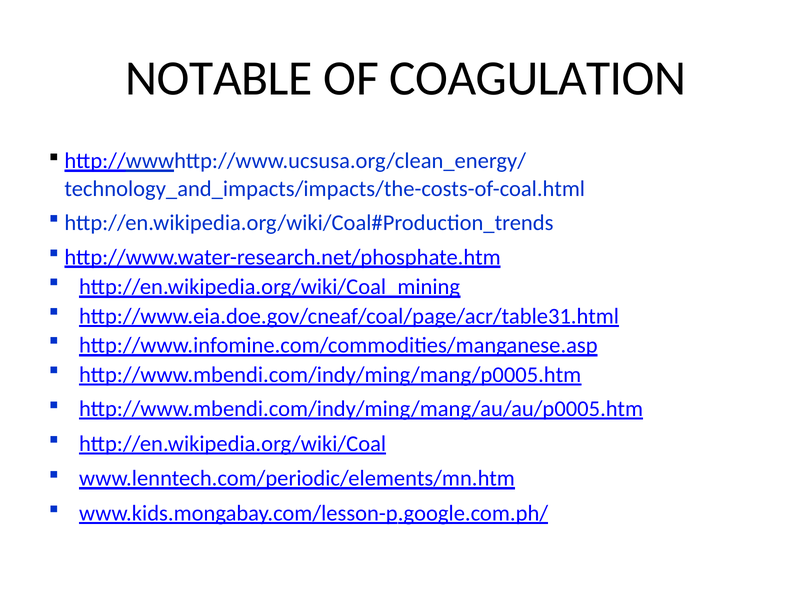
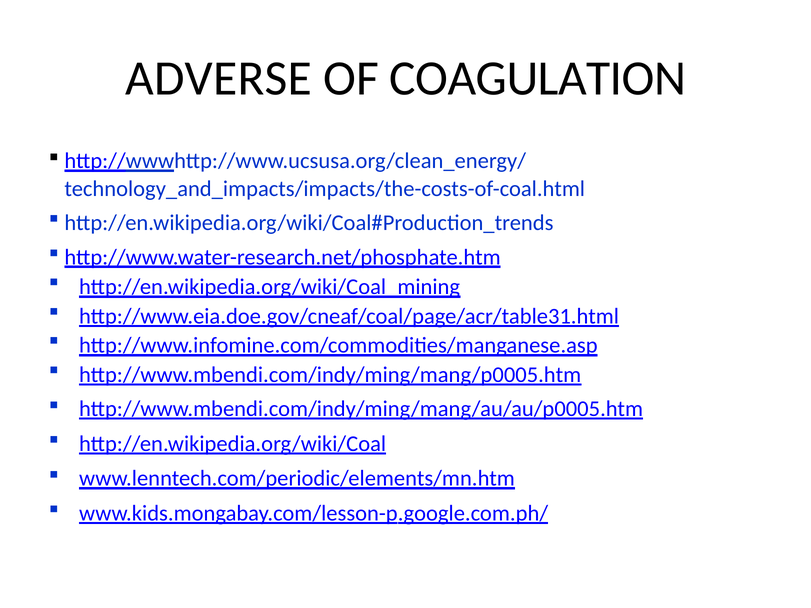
NOTABLE: NOTABLE -> ADVERSE
